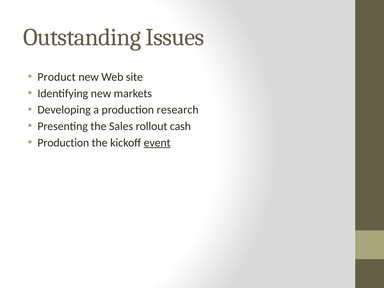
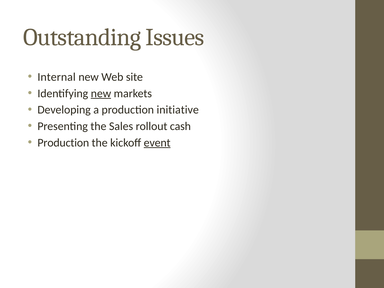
Product: Product -> Internal
new at (101, 93) underline: none -> present
research: research -> initiative
